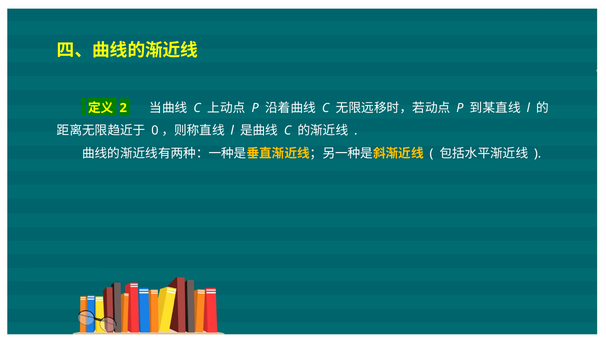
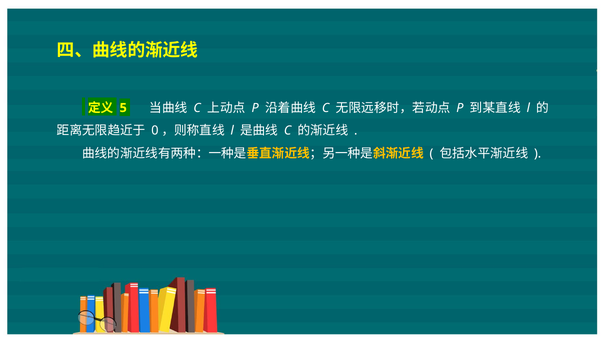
2: 2 -> 5
